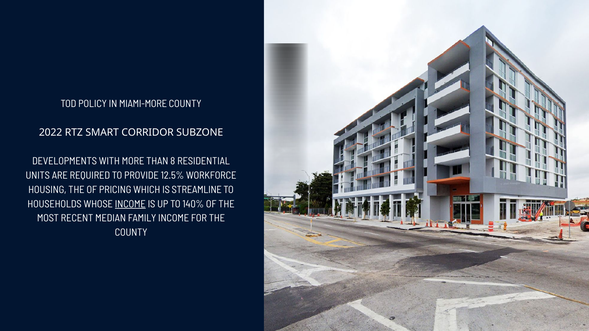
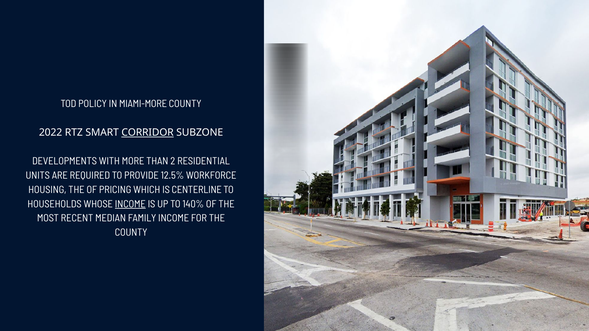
CORRIDOR underline: none -> present
8: 8 -> 2
STREAMLINE: STREAMLINE -> CENTERLINE
